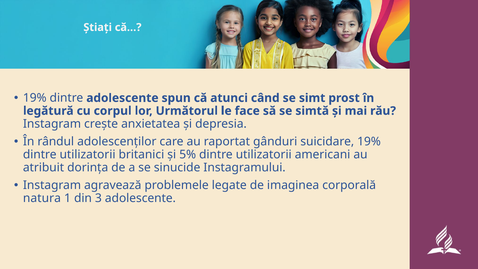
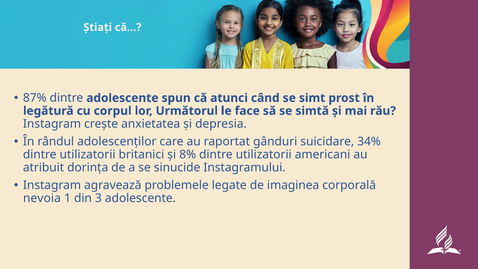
19% at (35, 98): 19% -> 87%
suicidare 19%: 19% -> 34%
5%: 5% -> 8%
natura: natura -> nevoia
